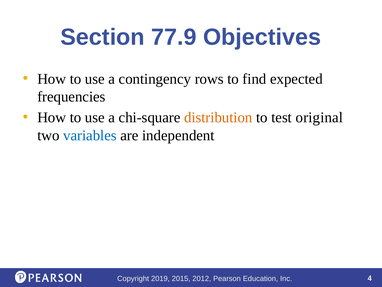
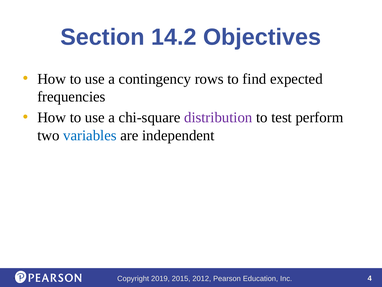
77.9: 77.9 -> 14.2
distribution colour: orange -> purple
original: original -> perform
